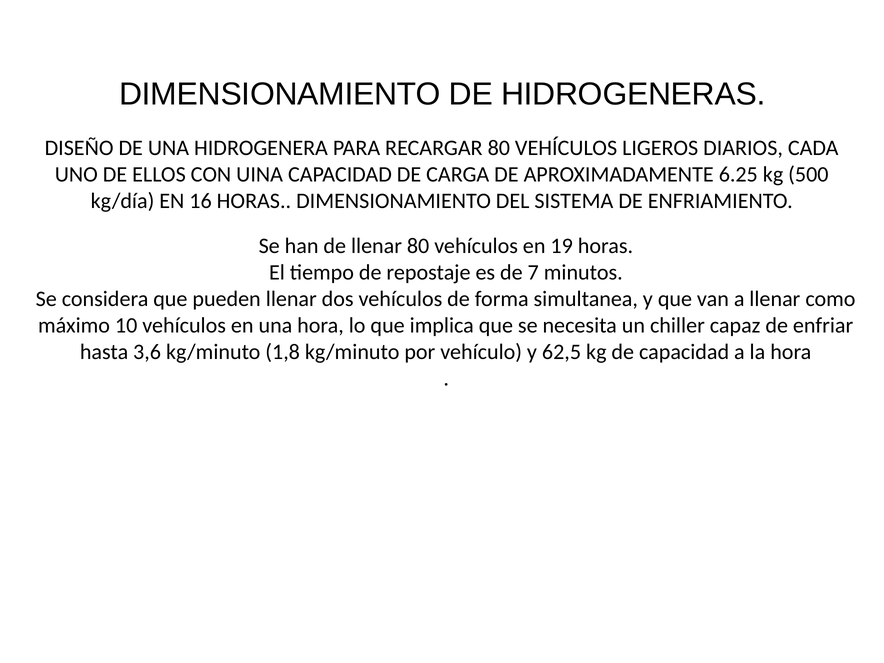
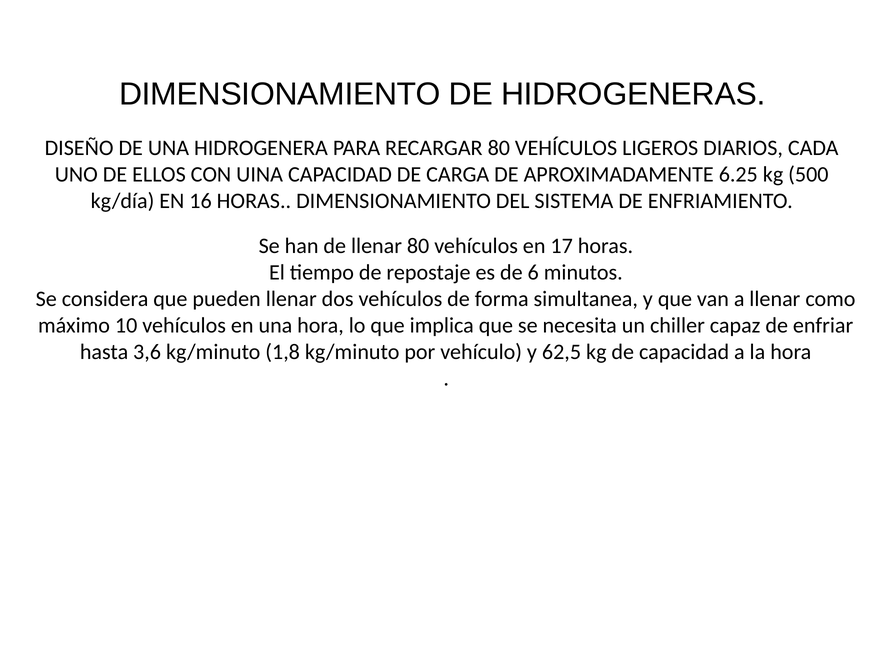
19: 19 -> 17
7: 7 -> 6
